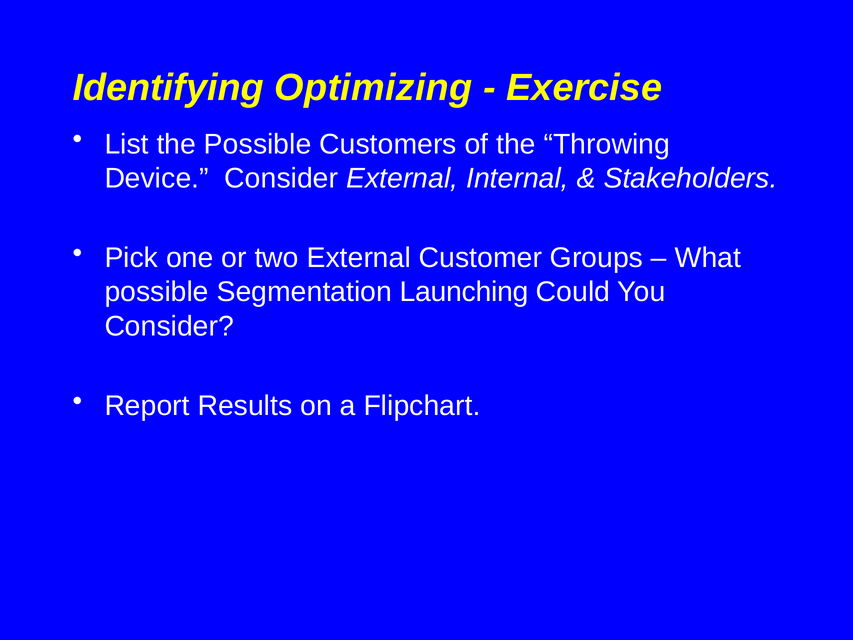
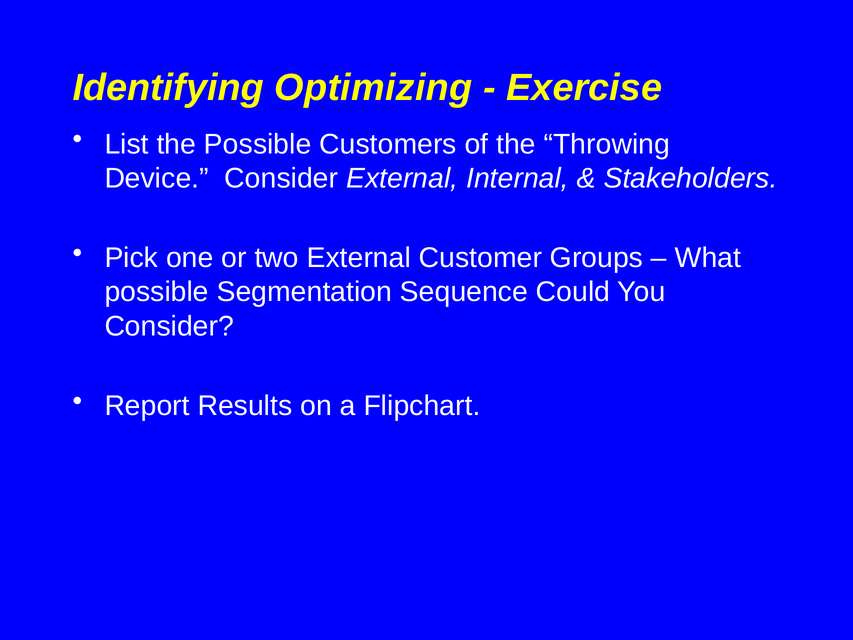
Launching: Launching -> Sequence
